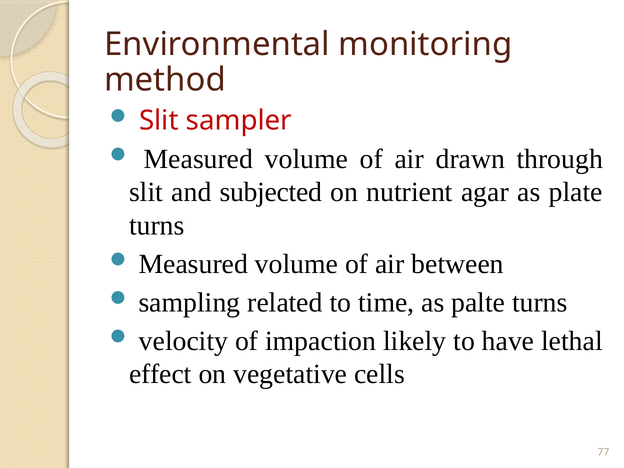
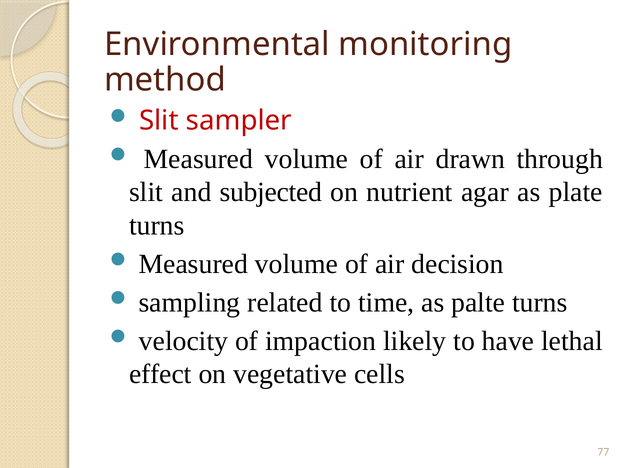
between: between -> decision
